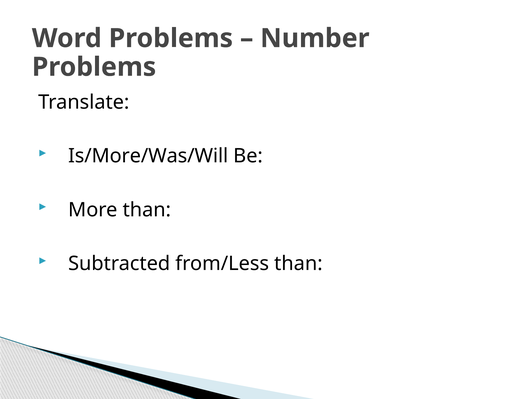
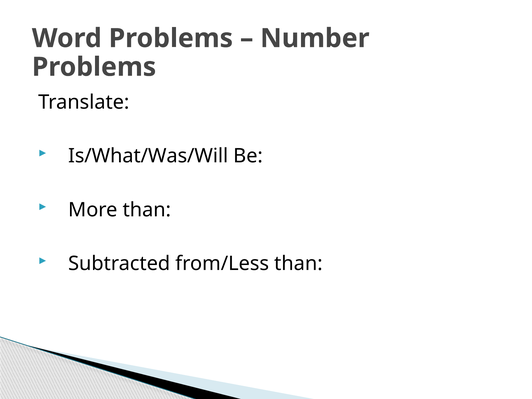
Is/More/Was/Will: Is/More/Was/Will -> Is/What/Was/Will
